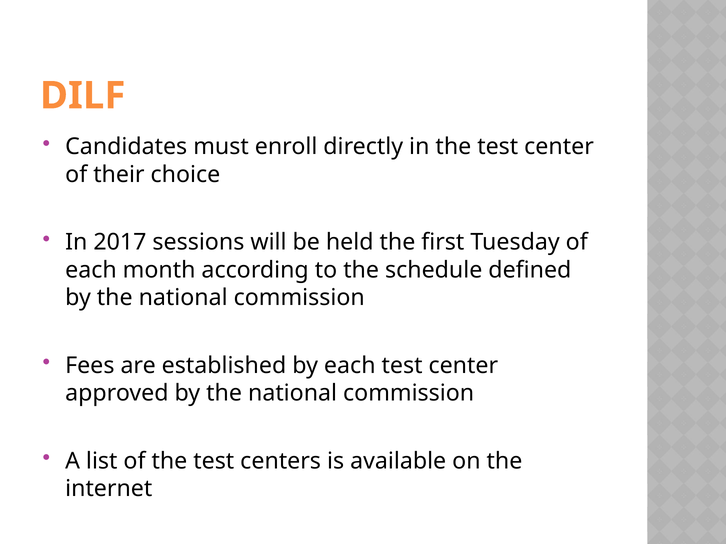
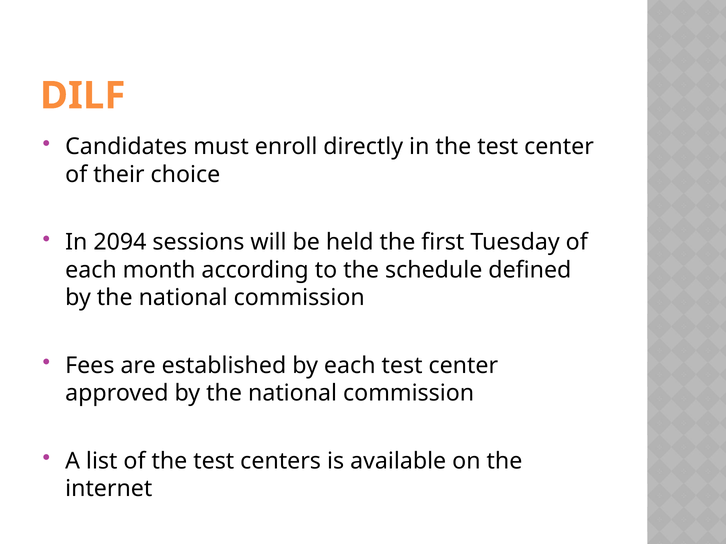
2017: 2017 -> 2094
